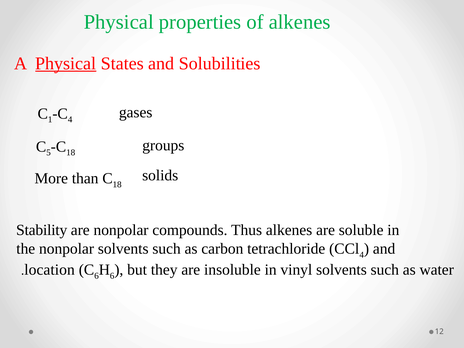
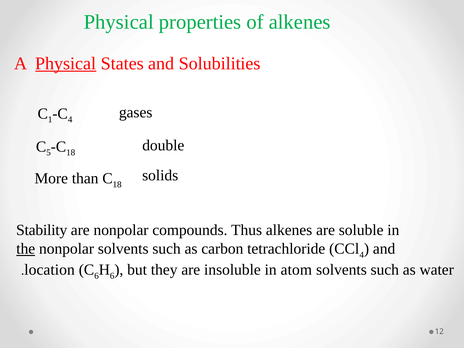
groups: groups -> double
the underline: none -> present
vinyl: vinyl -> atom
